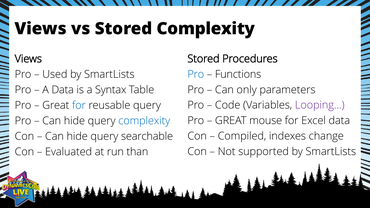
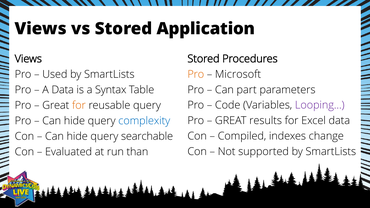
Stored Complexity: Complexity -> Application
Pro at (196, 74) colour: blue -> orange
Functions: Functions -> Microsoft
only: only -> part
for at (79, 105) colour: blue -> orange
mouse: mouse -> results
